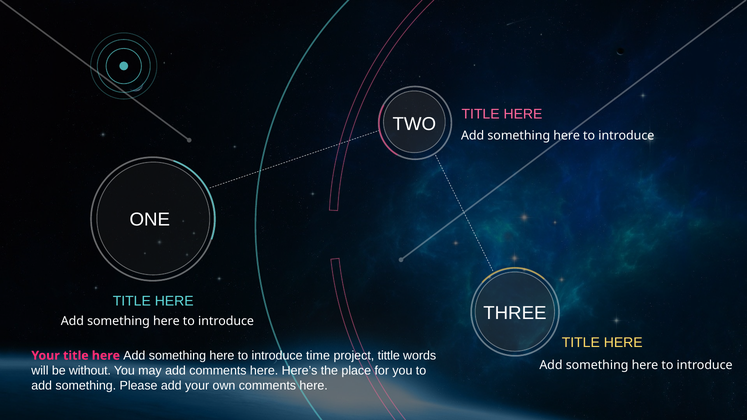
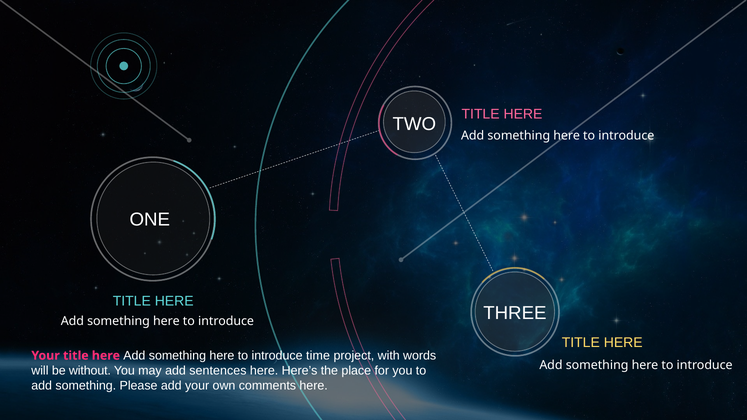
tittle: tittle -> with
add comments: comments -> sentences
